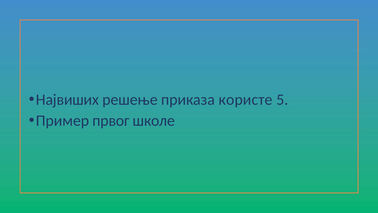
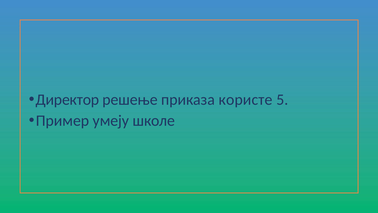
Највиших: Највиших -> Директор
првог: првог -> умеју
